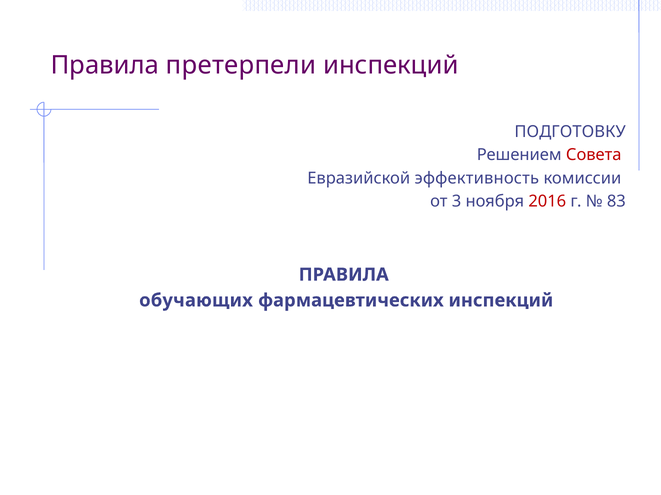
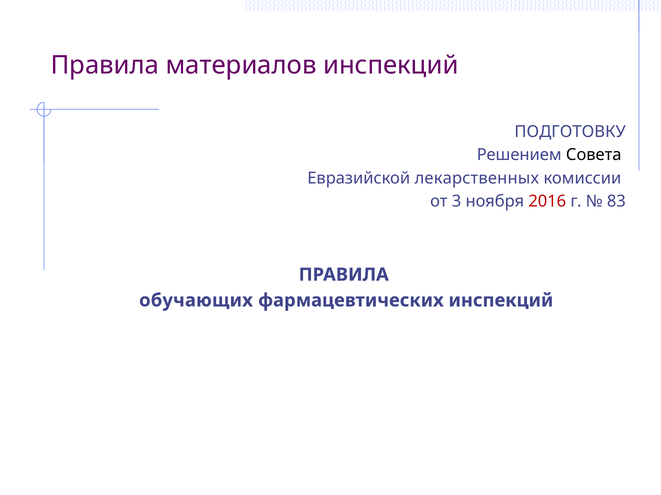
претерпели: претерпели -> материалов
Совета colour: red -> black
эффективность: эффективность -> лекарственных
